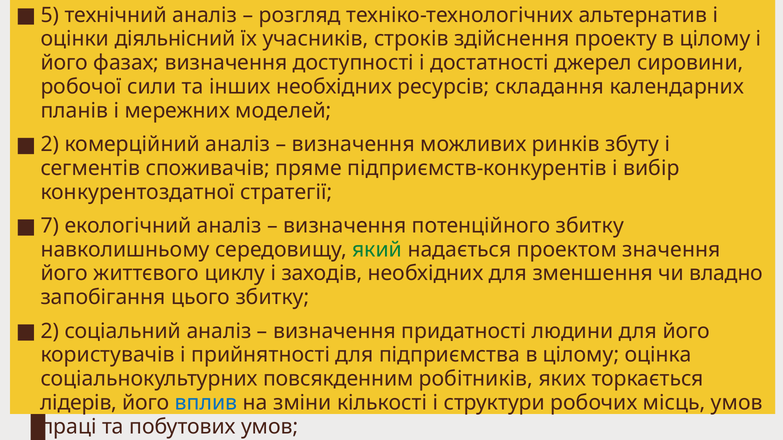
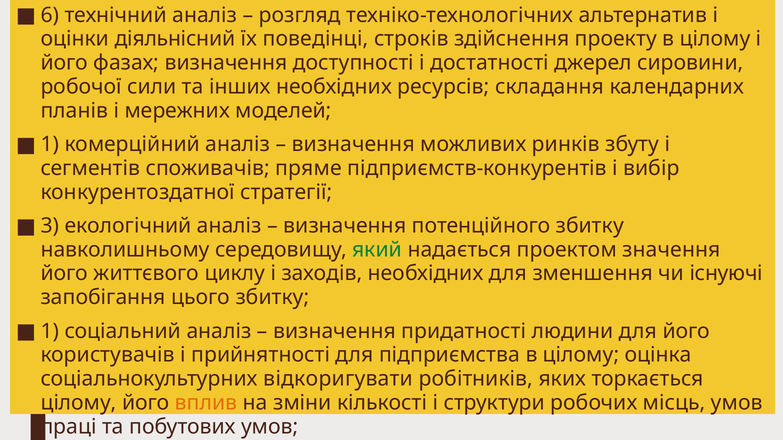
5: 5 -> 6
учасників: учасників -> поведінці
2 at (50, 144): 2 -> 1
7: 7 -> 3
владно: владно -> існуючі
2 at (50, 331): 2 -> 1
повсякденним: повсякденним -> відкоригувати
лідерів at (79, 403): лідерів -> цілому
вплив colour: blue -> orange
